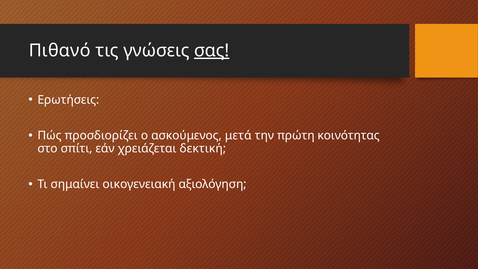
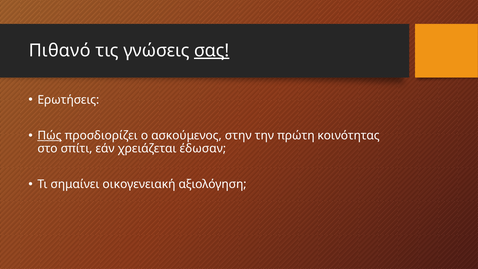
Πώς underline: none -> present
μετά: μετά -> στην
δεκτική: δεκτική -> έδωσαν
